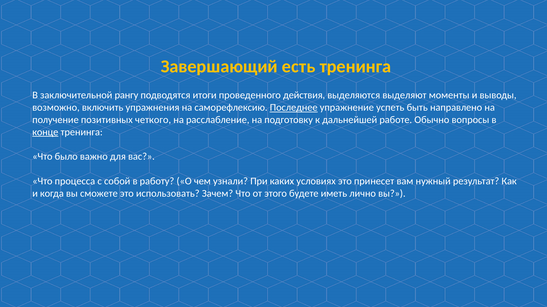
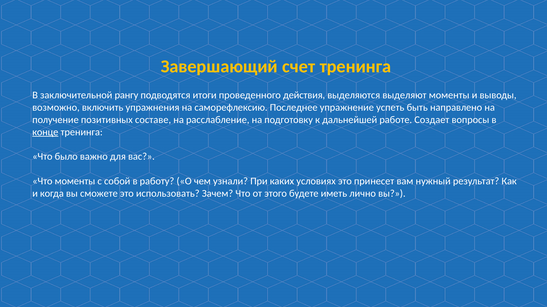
есть: есть -> счет
Последнее underline: present -> none
четкого: четкого -> составе
Обычно: Обычно -> Создает
Что процесса: процесса -> моменты
